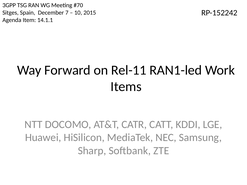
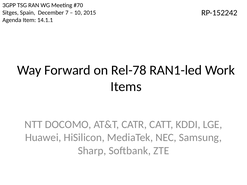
Rel-11: Rel-11 -> Rel-78
